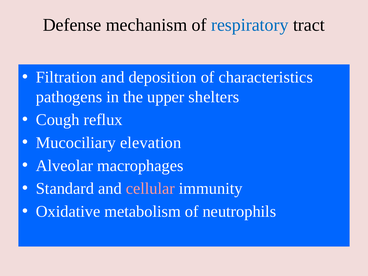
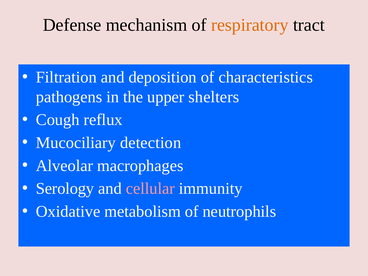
respiratory colour: blue -> orange
elevation: elevation -> detection
Standard: Standard -> Serology
